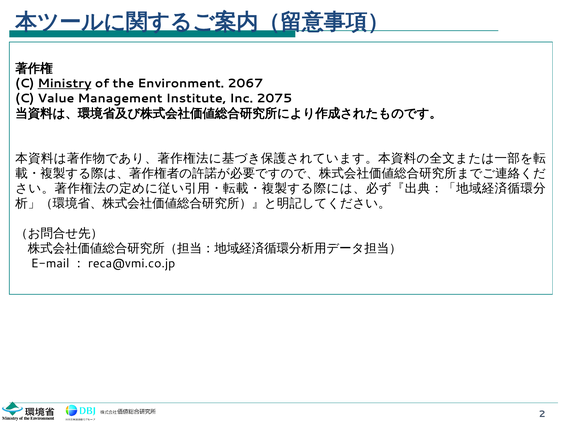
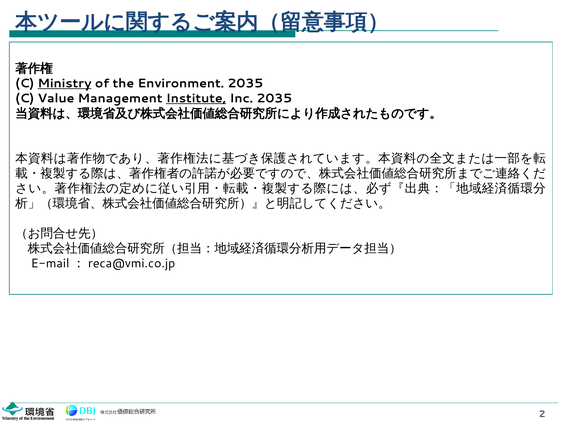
Environment 2067: 2067 -> 2035
Institute underline: none -> present
Inc 2075: 2075 -> 2035
